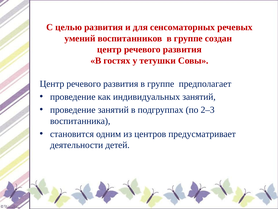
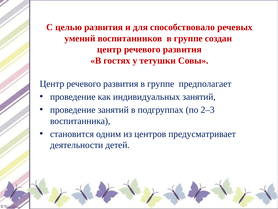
сенсоматорных: сенсоматорных -> способствовало
